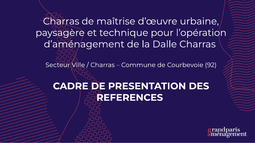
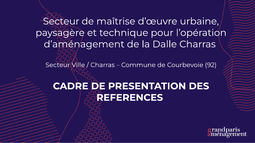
Charras at (61, 21): Charras -> Secteur
